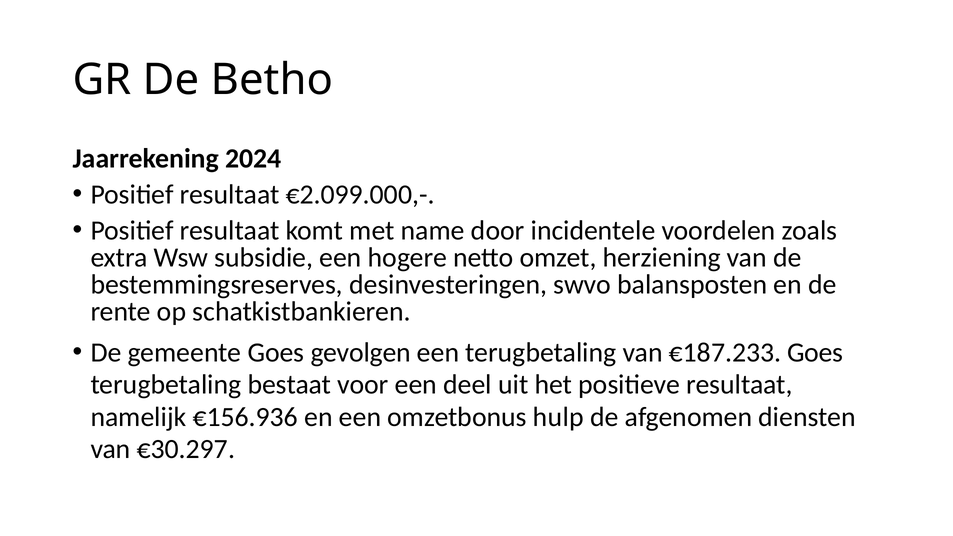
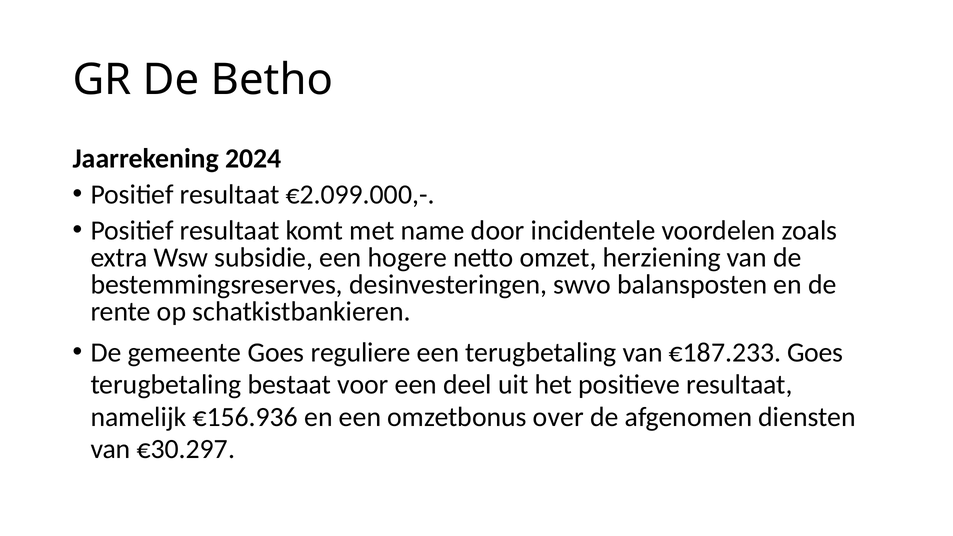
gevolgen: gevolgen -> reguliere
hulp: hulp -> over
